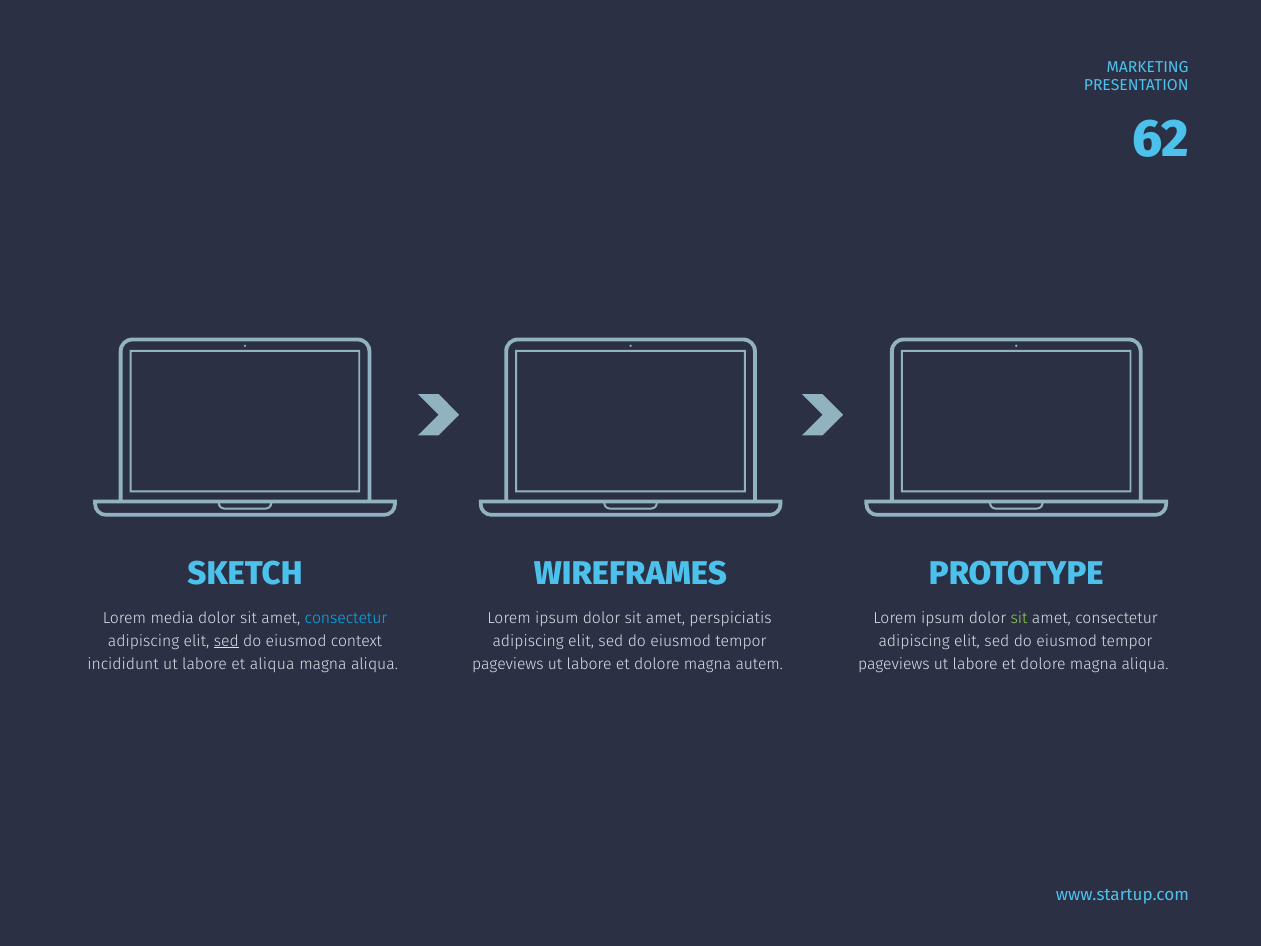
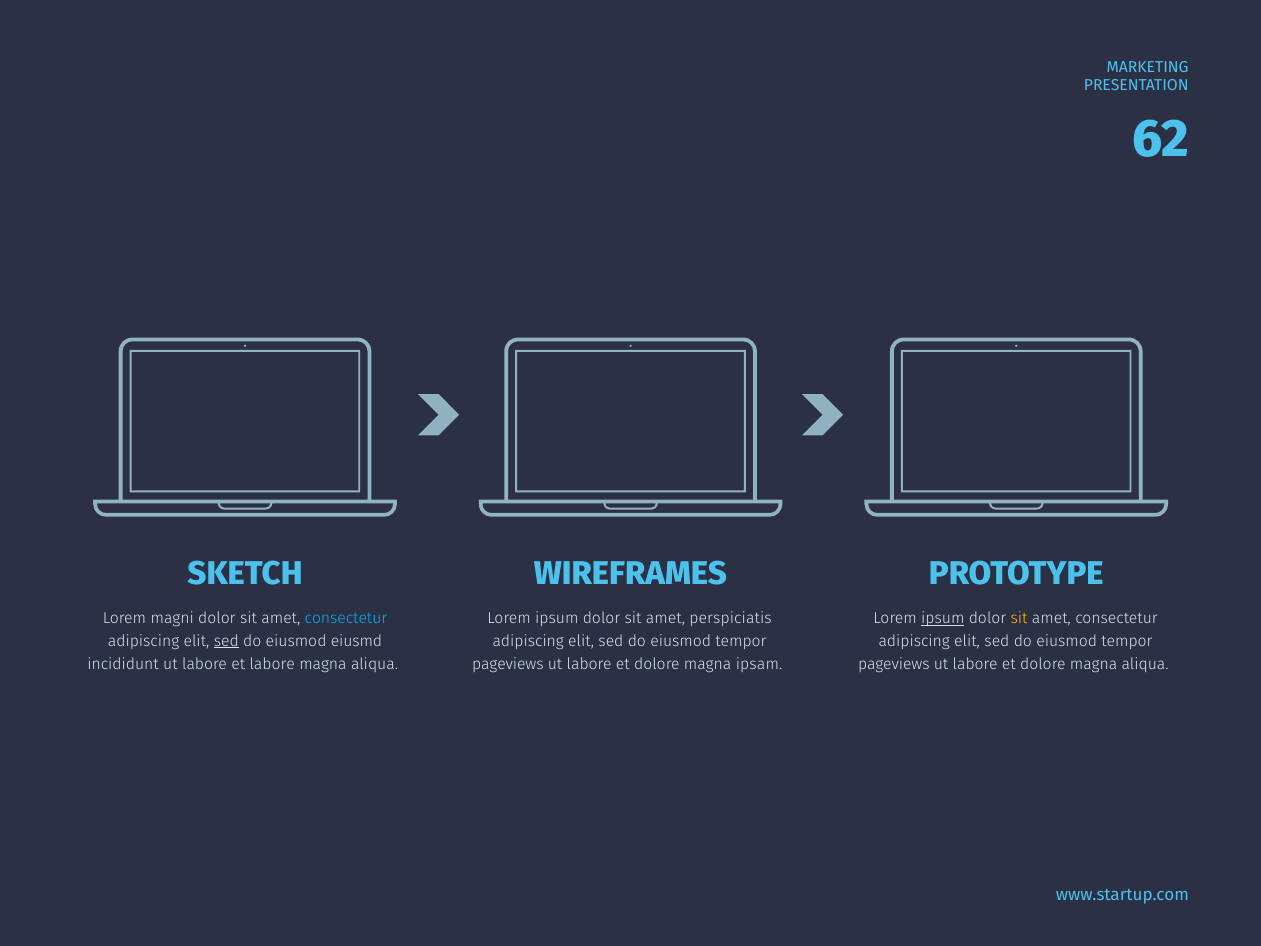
media: media -> magni
ipsum at (943, 618) underline: none -> present
sit at (1019, 618) colour: light green -> yellow
context: context -> eiusmd
et aliqua: aliqua -> labore
autem: autem -> ipsam
